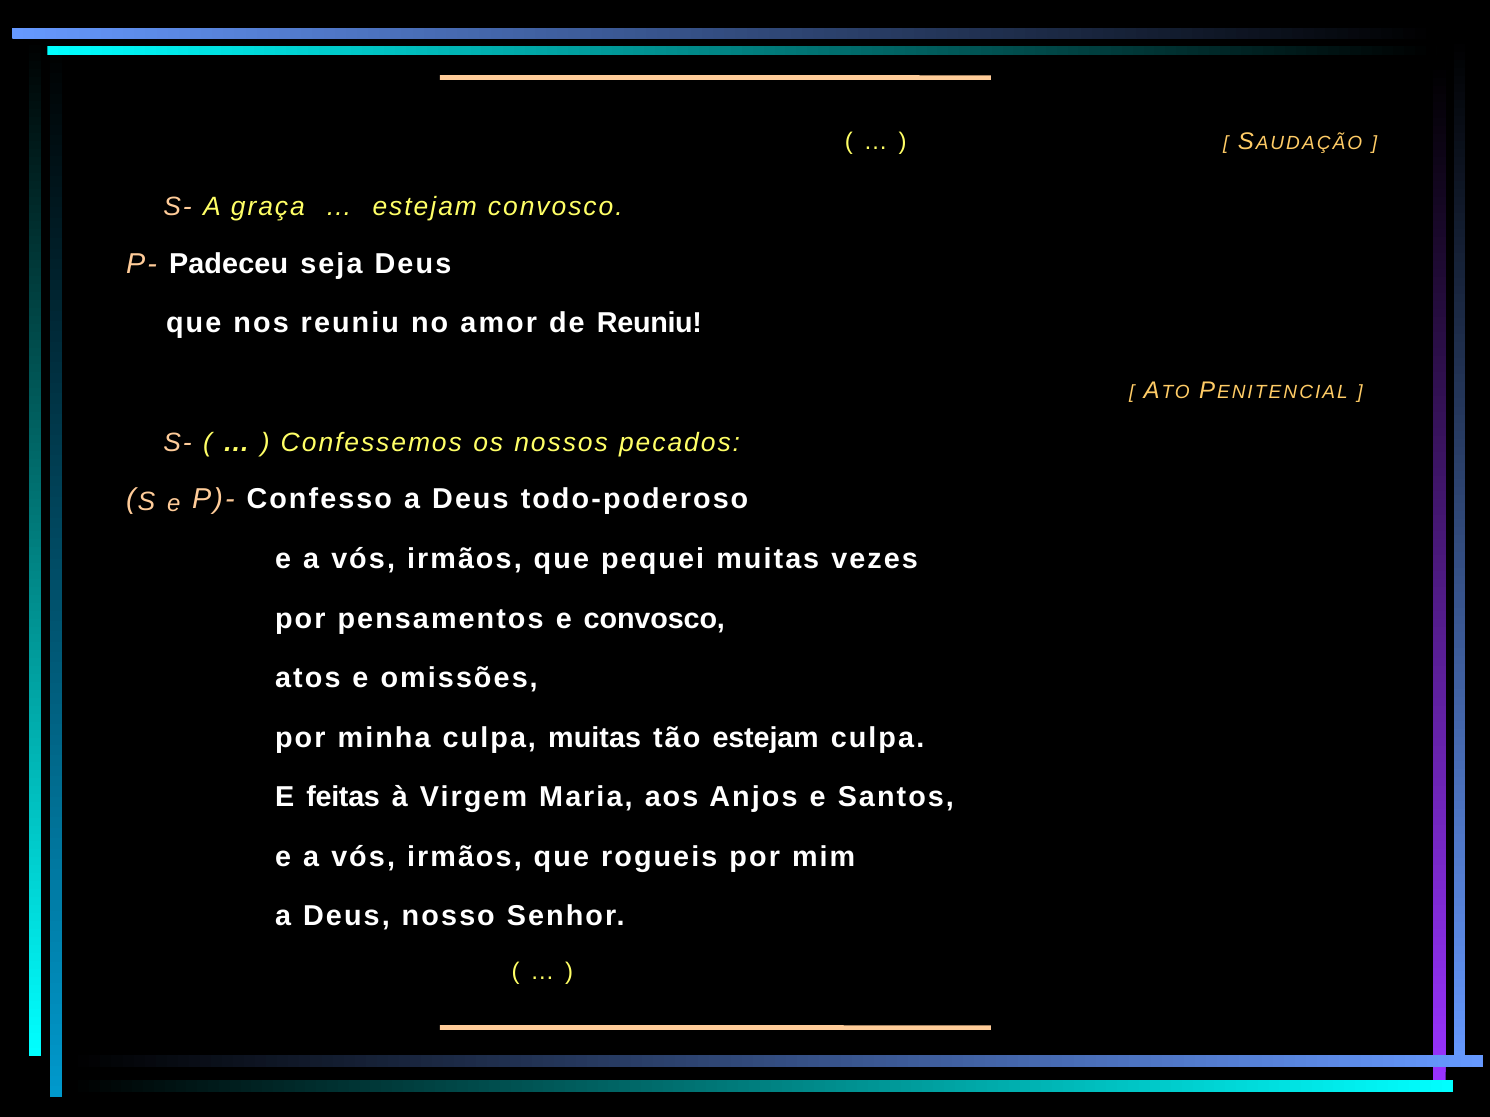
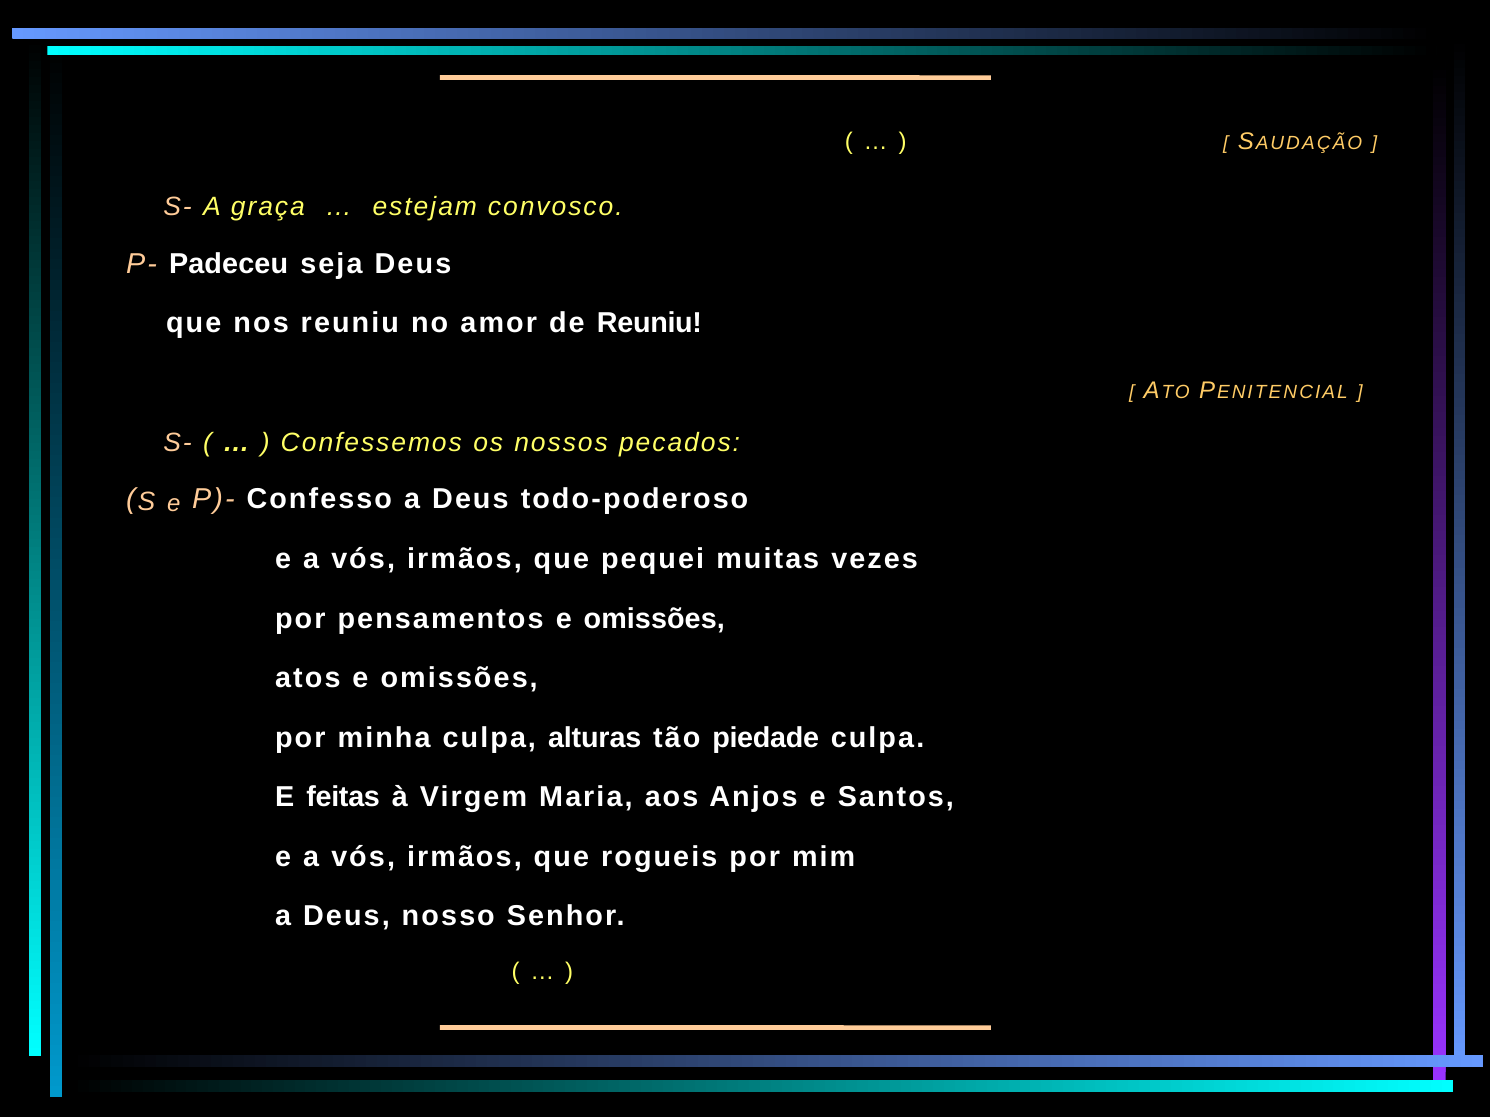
pensamentos e convosco: convosco -> omissões
culpa muitas: muitas -> alturas
tão estejam: estejam -> piedade
